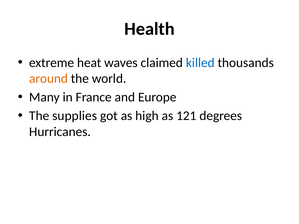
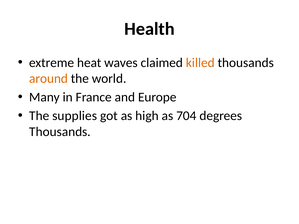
killed colour: blue -> orange
121: 121 -> 704
Hurricanes at (60, 132): Hurricanes -> Thousands
